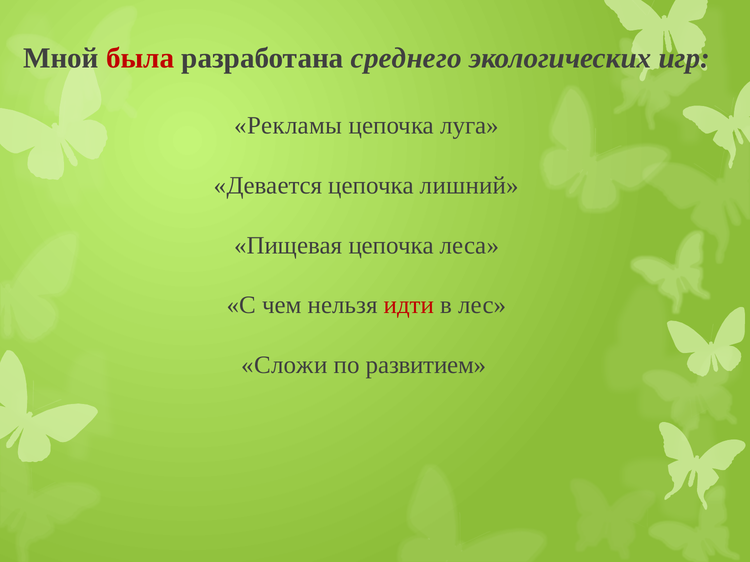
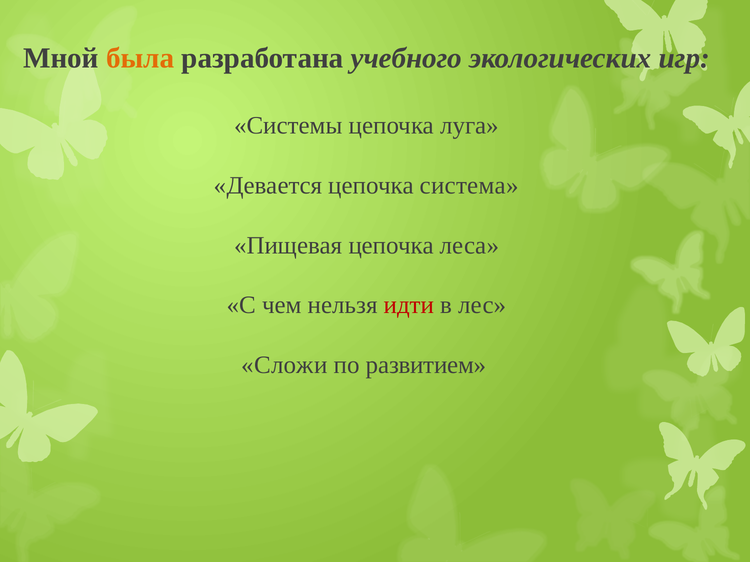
была colour: red -> orange
среднего: среднего -> учебного
Рекламы: Рекламы -> Системы
лишний: лишний -> система
